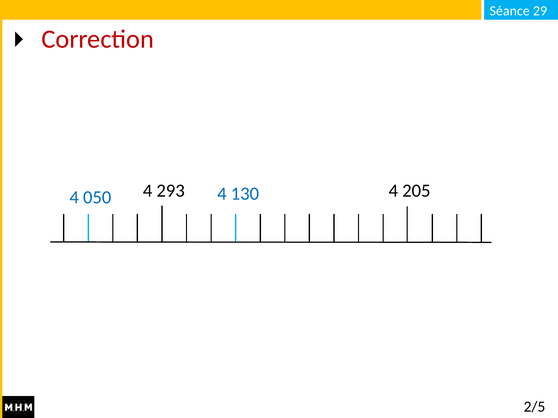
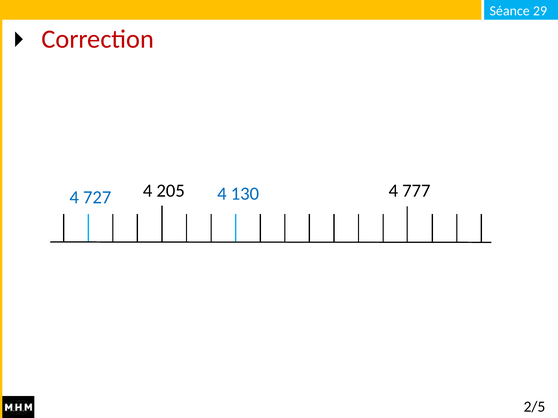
293: 293 -> 205
205: 205 -> 777
050: 050 -> 727
